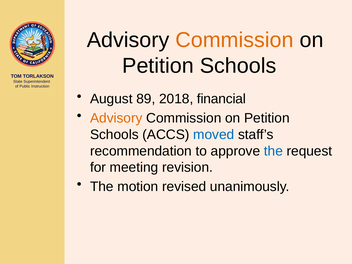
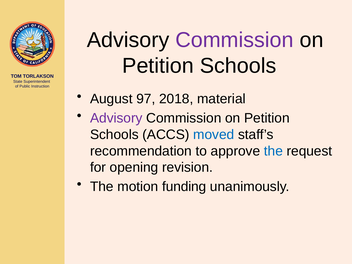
Commission at (234, 40) colour: orange -> purple
89: 89 -> 97
financial: financial -> material
Advisory at (116, 118) colour: orange -> purple
meeting: meeting -> opening
revised: revised -> funding
